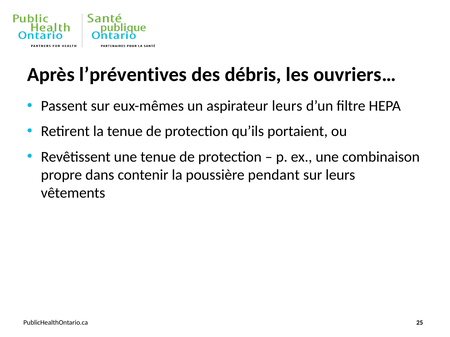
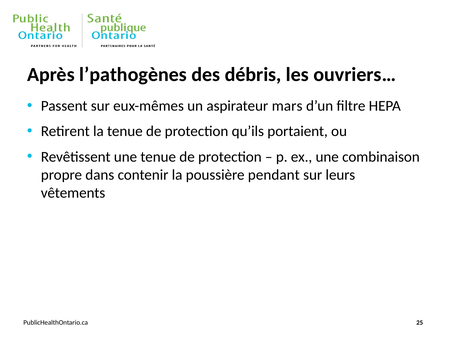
l’préventives: l’préventives -> l’pathogènes
aspirateur leurs: leurs -> mars
